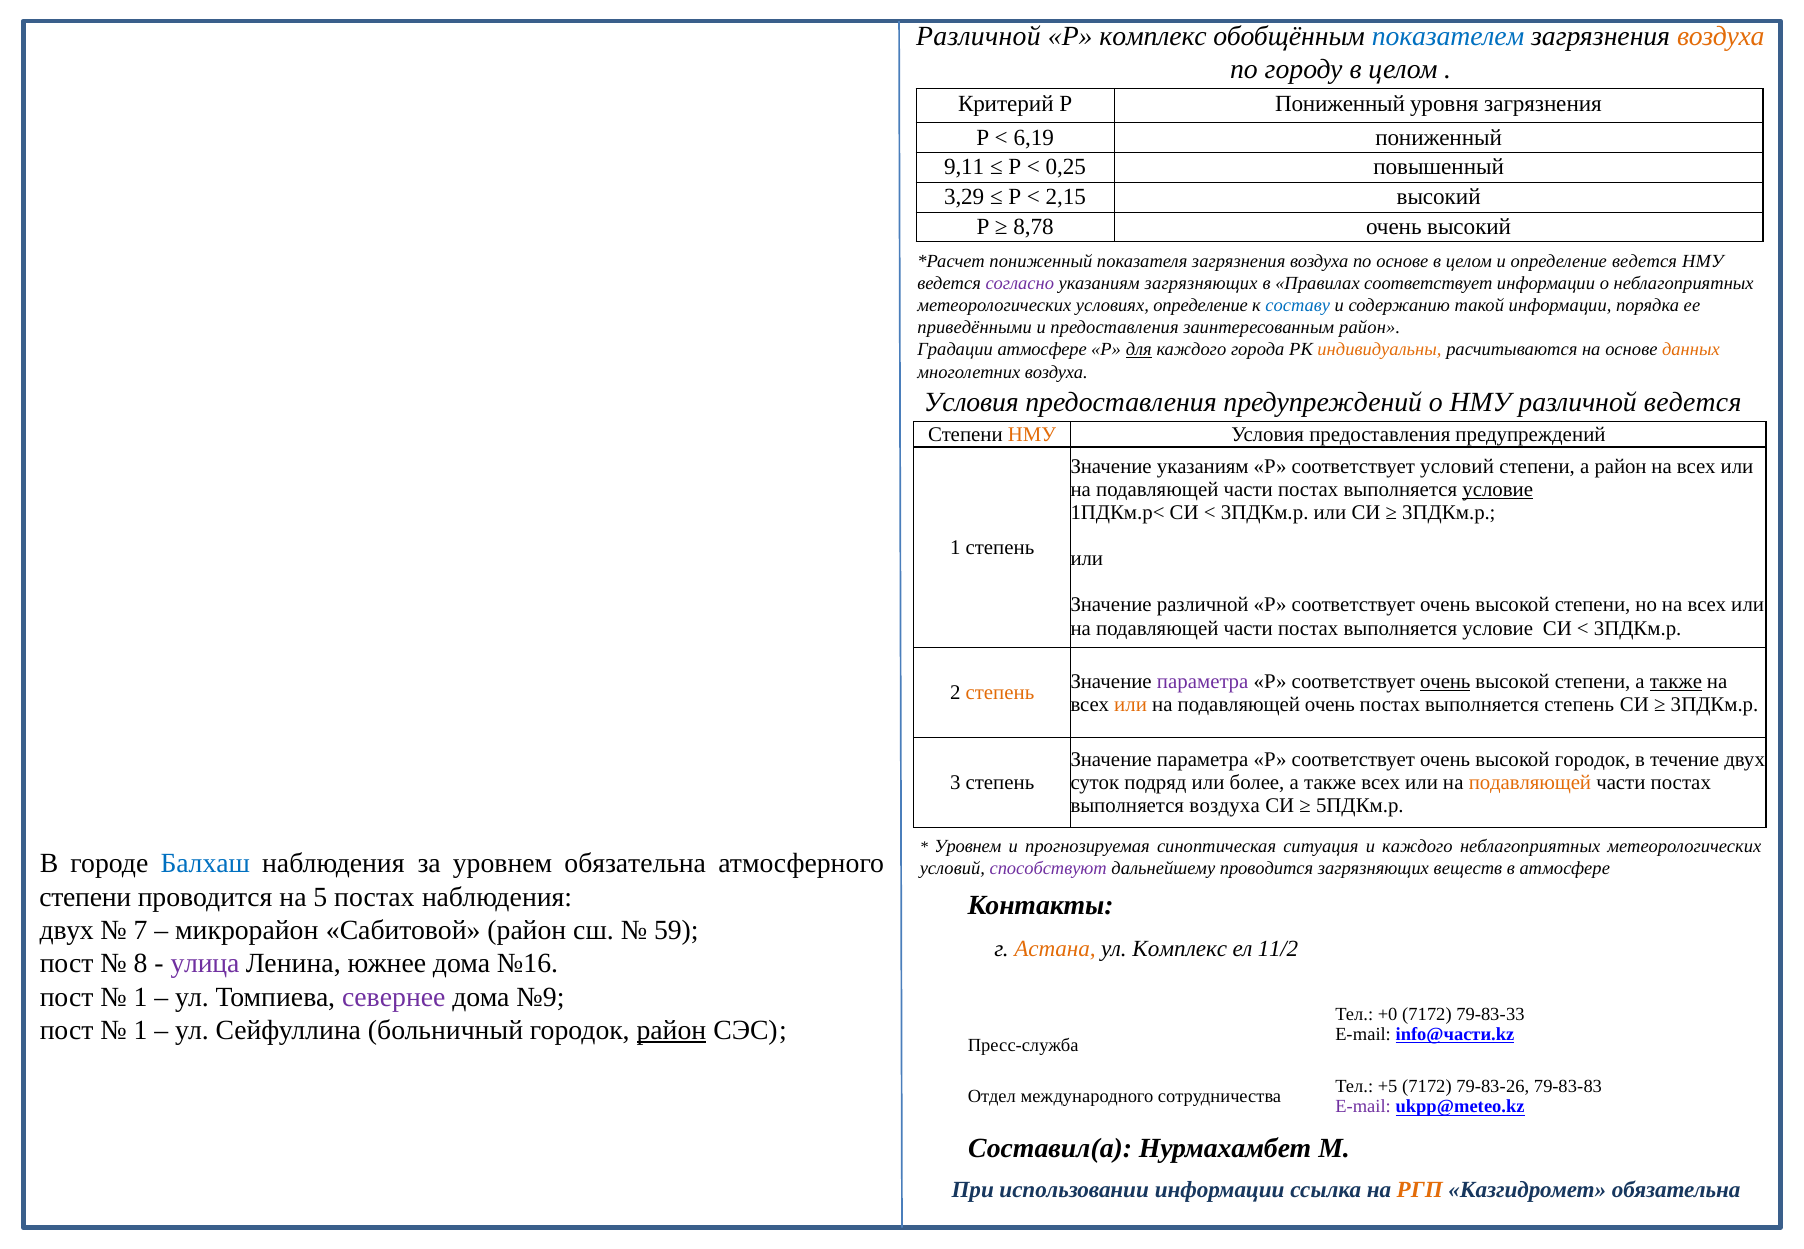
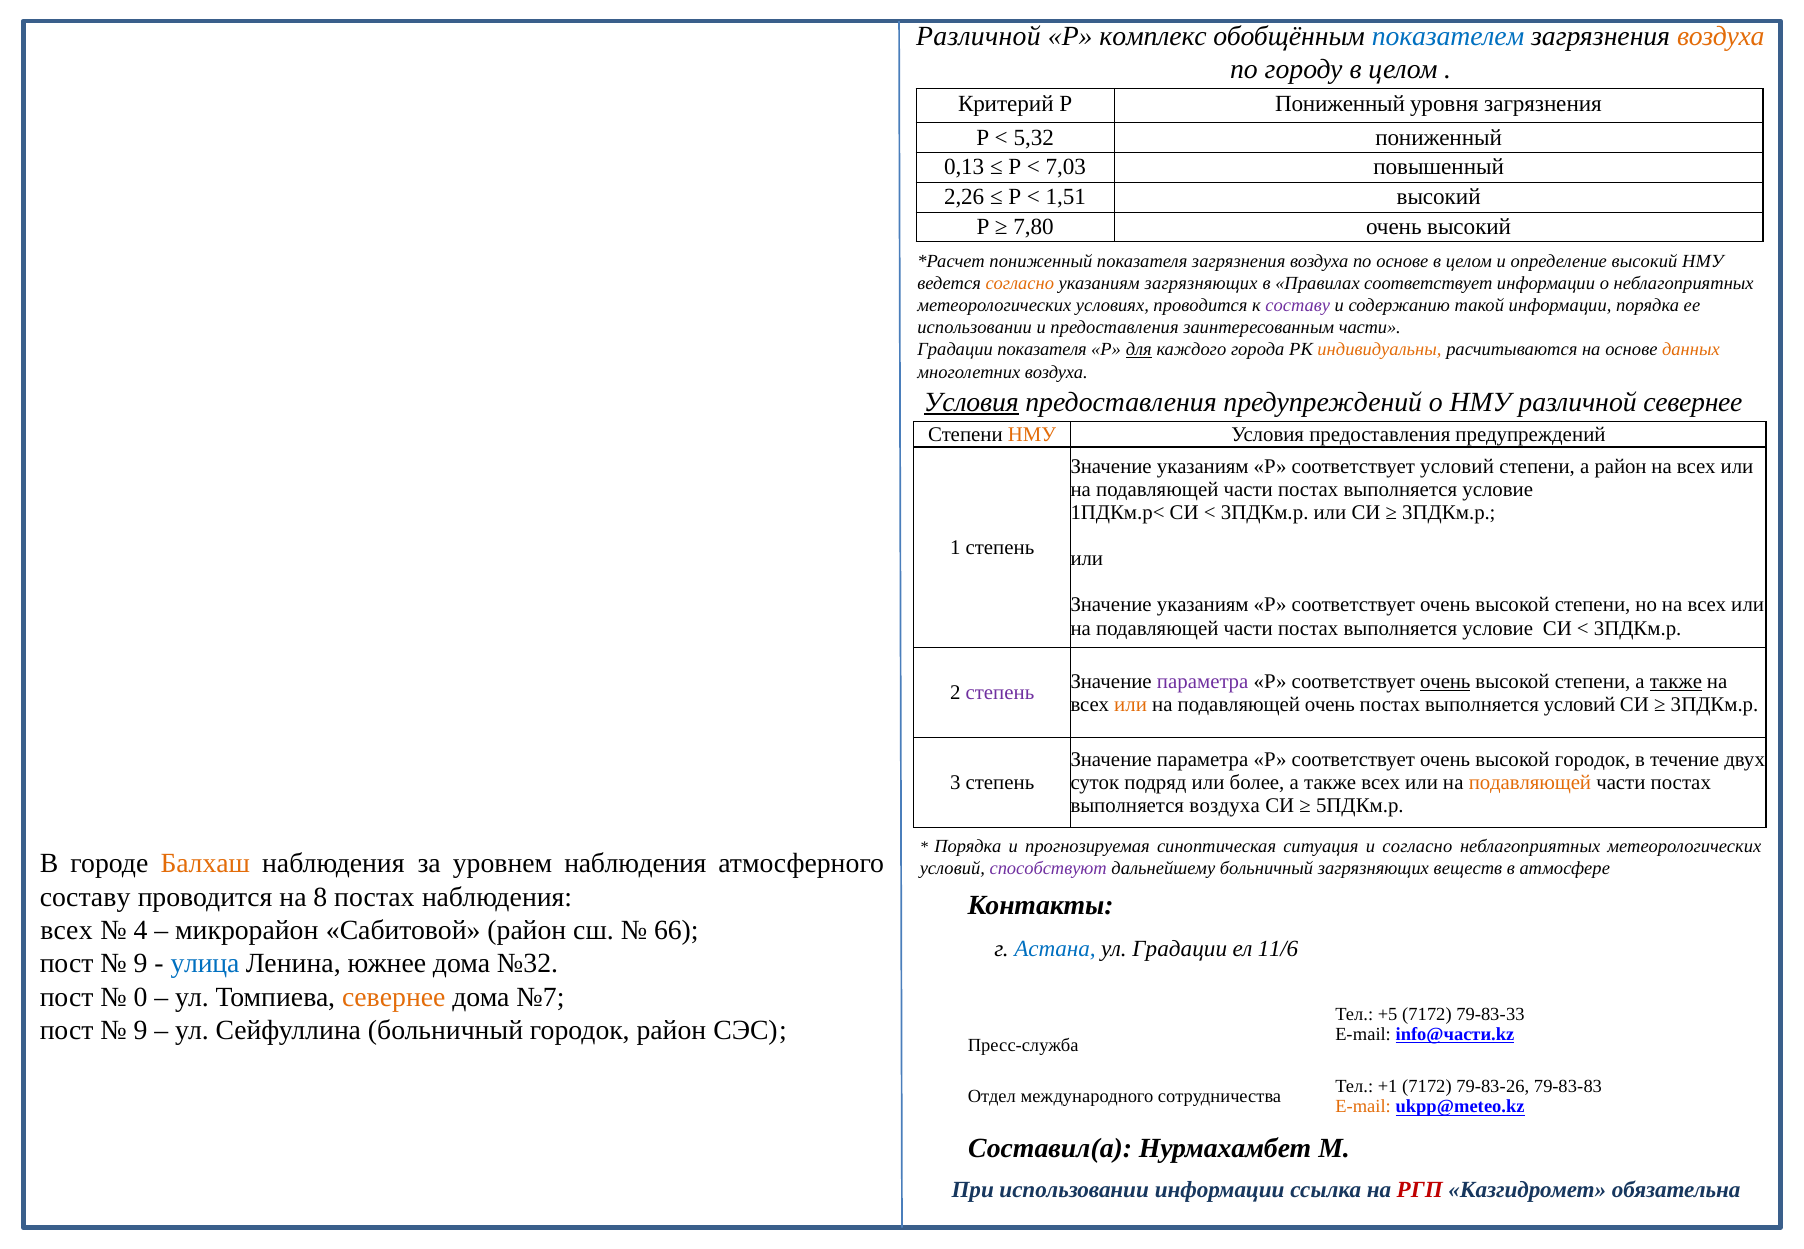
6,19: 6,19 -> 5,32
9,11: 9,11 -> 0,13
0,25: 0,25 -> 7,03
3,29: 3,29 -> 2,26
2,15: 2,15 -> 1,51
8,78: 8,78 -> 7,80
определение ведется: ведется -> высокий
согласно at (1020, 283) colour: purple -> orange
условиях определение: определение -> проводится
составу at (1298, 305) colour: blue -> purple
приведёнными at (975, 328): приведёнными -> использовании
заинтересованным район: район -> части
Градации атмосфере: атмосфере -> показателя
Условия at (971, 402) underline: none -> present
различной ведется: ведется -> севернее
условие at (1498, 490) underline: present -> none
различной at (1203, 605): различной -> указаниям
степень at (1000, 693) colour: orange -> purple
выполняется степень: степень -> условий
Уровнем at (968, 846): Уровнем -> Порядка
и каждого: каждого -> согласно
Балхаш colour: blue -> orange
уровнем обязательна: обязательна -> наблюдения
дальнейшему проводится: проводится -> больничный
степени at (85, 897): степени -> составу
5: 5 -> 8
двух at (67, 930): двух -> всех
7: 7 -> 4
59: 59 -> 66
Астана colour: orange -> blue
ул Комплекс: Комплекс -> Градации
11/2: 11/2 -> 11/6
8 at (141, 963): 8 -> 9
улица colour: purple -> blue
№16: №16 -> №32
1 at (141, 997): 1 -> 0
севернее at (394, 997) colour: purple -> orange
№9: №9 -> №7
+0: +0 -> +5
1 at (141, 1030): 1 -> 9
район at (671, 1030) underline: present -> none
+5: +5 -> +1
E-mail at (1363, 1107) colour: purple -> orange
РГП colour: orange -> red
